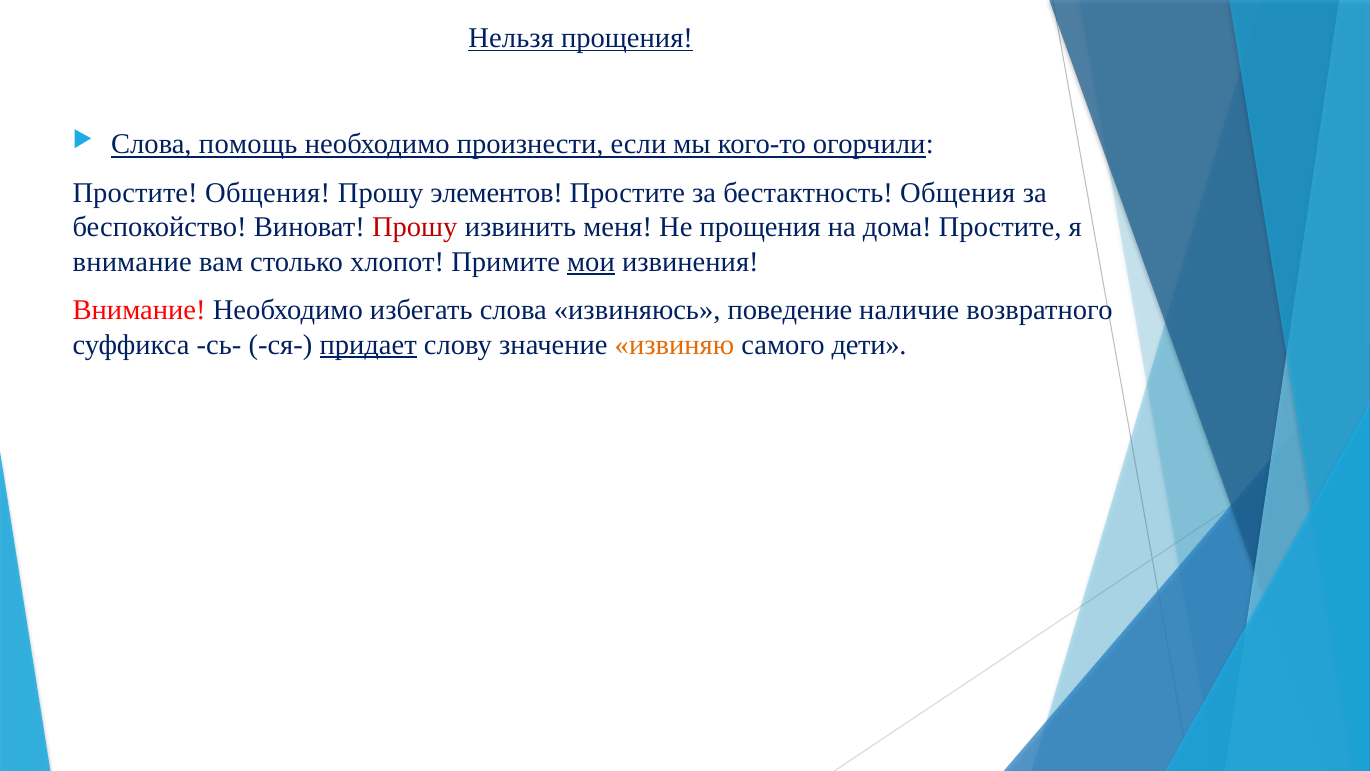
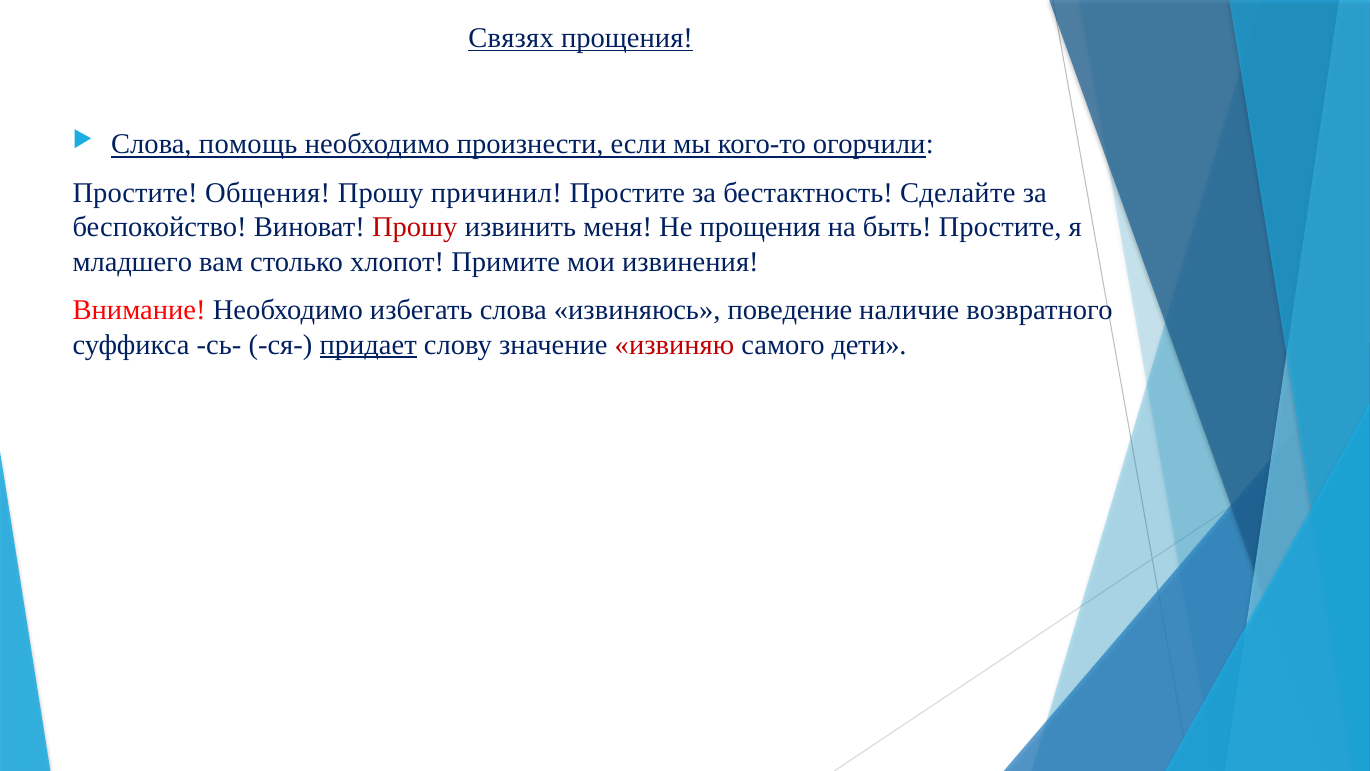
Нельзя: Нельзя -> Связях
элементов: элементов -> причинил
бестактность Общения: Общения -> Сделайте
дома: дома -> быть
внимание at (132, 262): внимание -> младшего
мои underline: present -> none
извиняю colour: orange -> red
